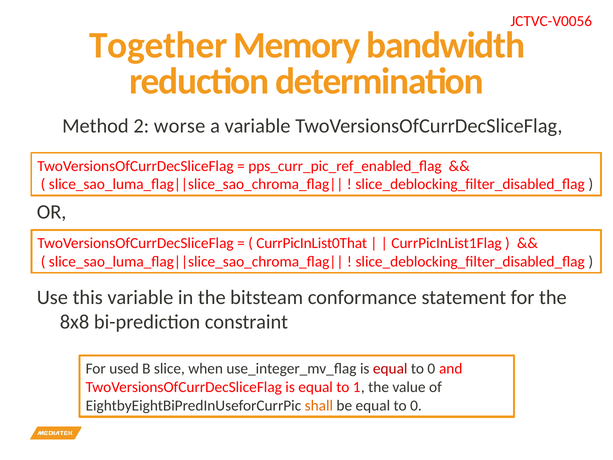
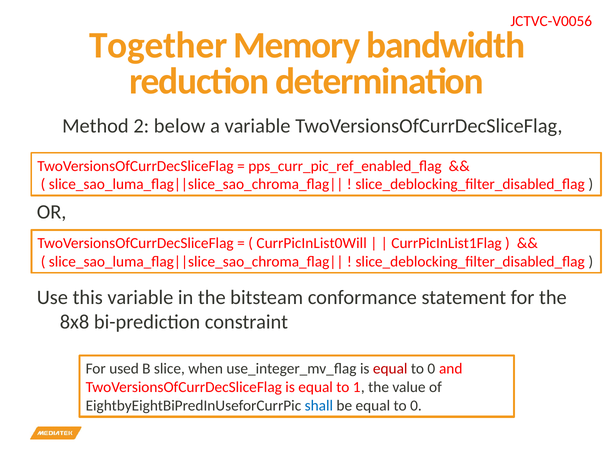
worse: worse -> below
CurrPicInList0That: CurrPicInList0That -> CurrPicInList0Will
shall colour: orange -> blue
